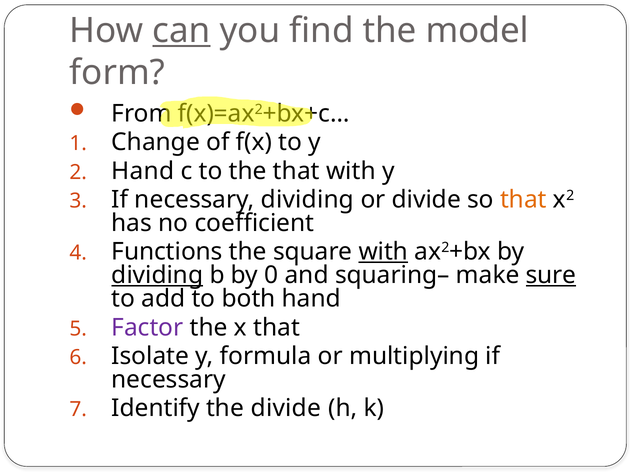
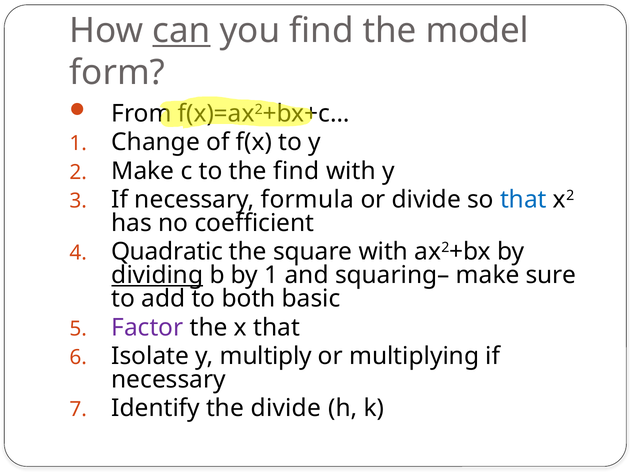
2 Hand: Hand -> Make
the that: that -> find
necessary dividing: dividing -> formula
that at (523, 200) colour: orange -> blue
Functions: Functions -> Quadratic
with at (383, 252) underline: present -> none
by 0: 0 -> 1
sure underline: present -> none
both hand: hand -> basic
formula: formula -> multiply
